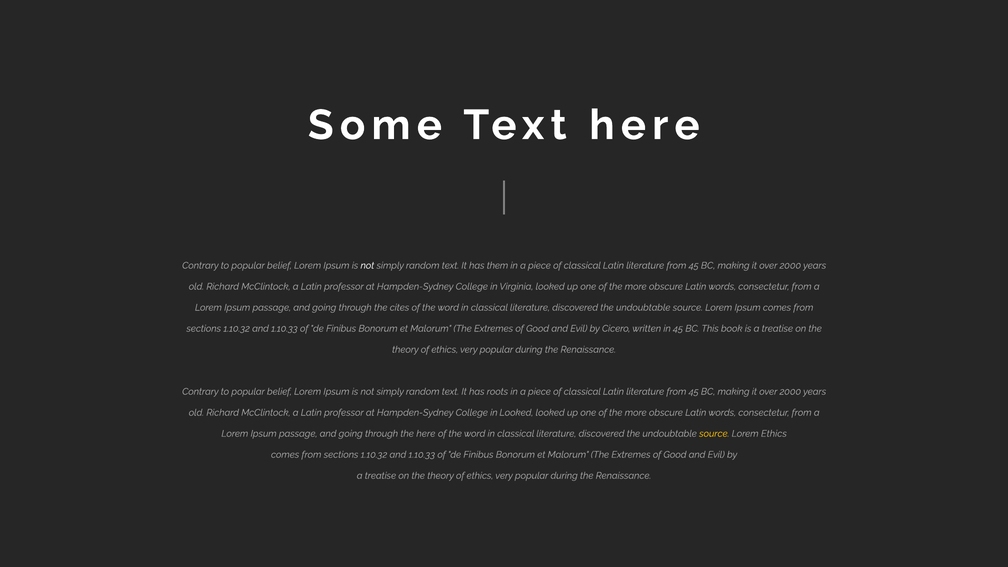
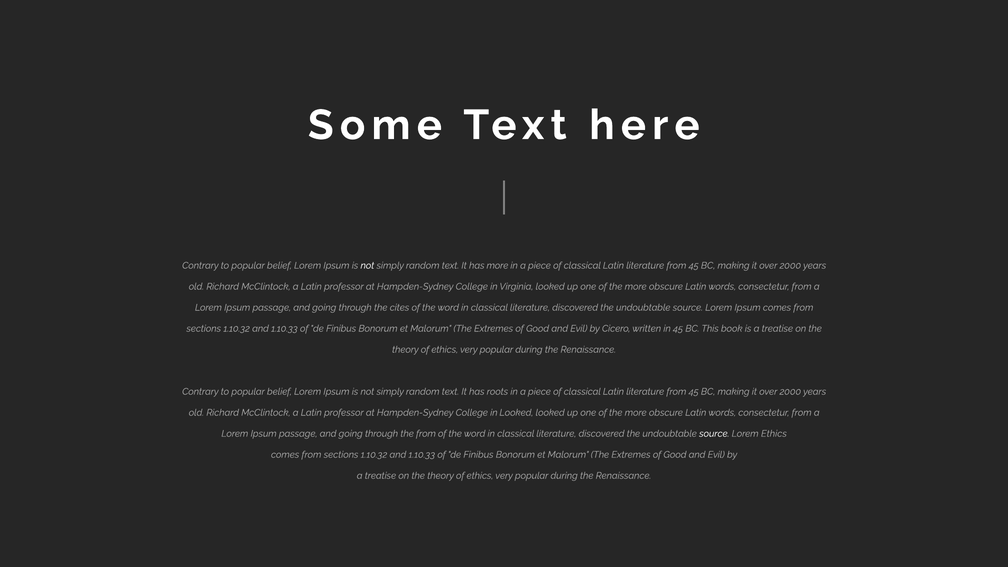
has them: them -> more
the here: here -> from
source at (714, 434) colour: yellow -> white
